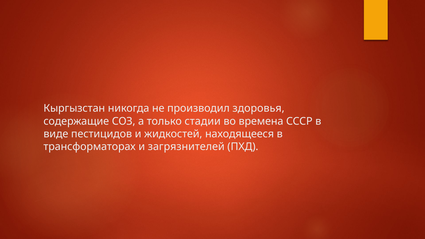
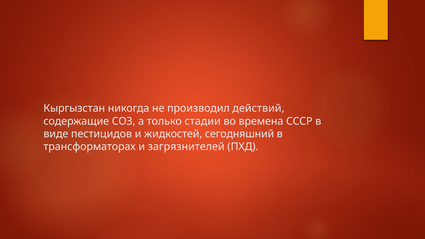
здоровья: здоровья -> действий
находящееся: находящееся -> сегодняшний
